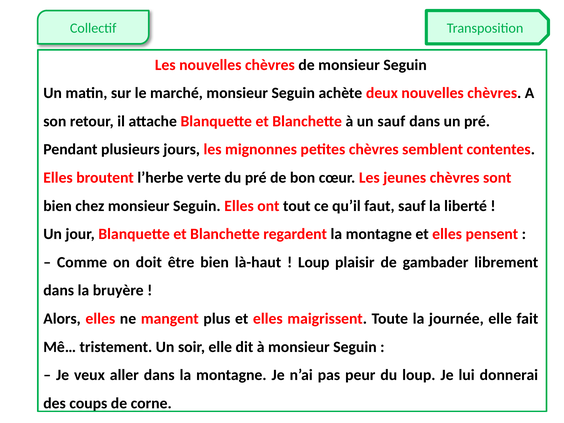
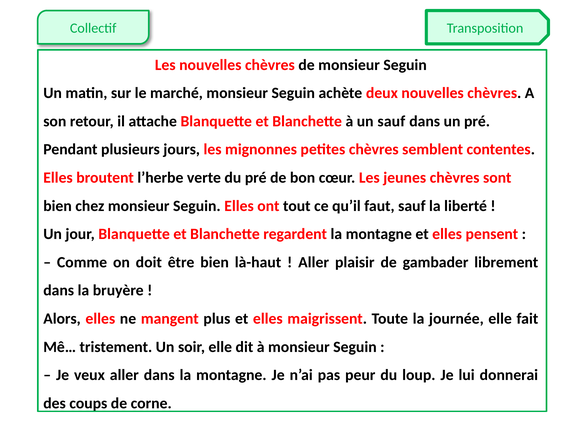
Loup at (314, 262): Loup -> Aller
